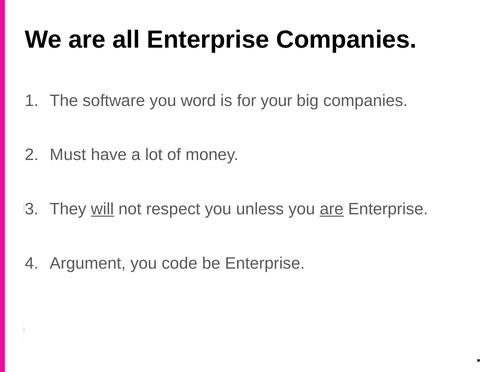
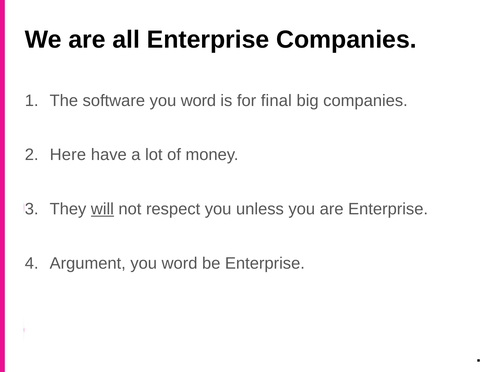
your: your -> final
Must: Must -> Here
are at (332, 209) underline: present -> none
code at (180, 263): code -> word
